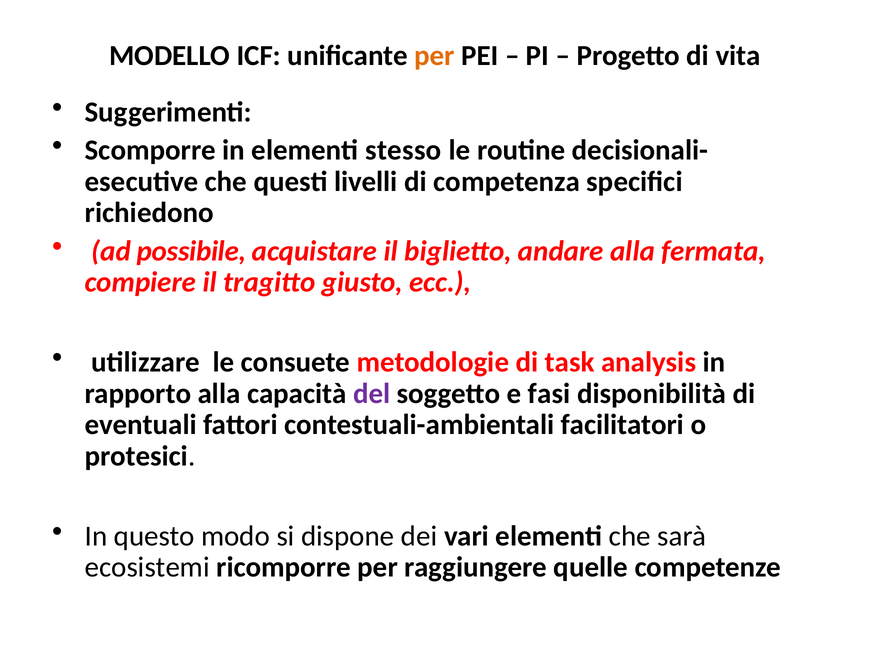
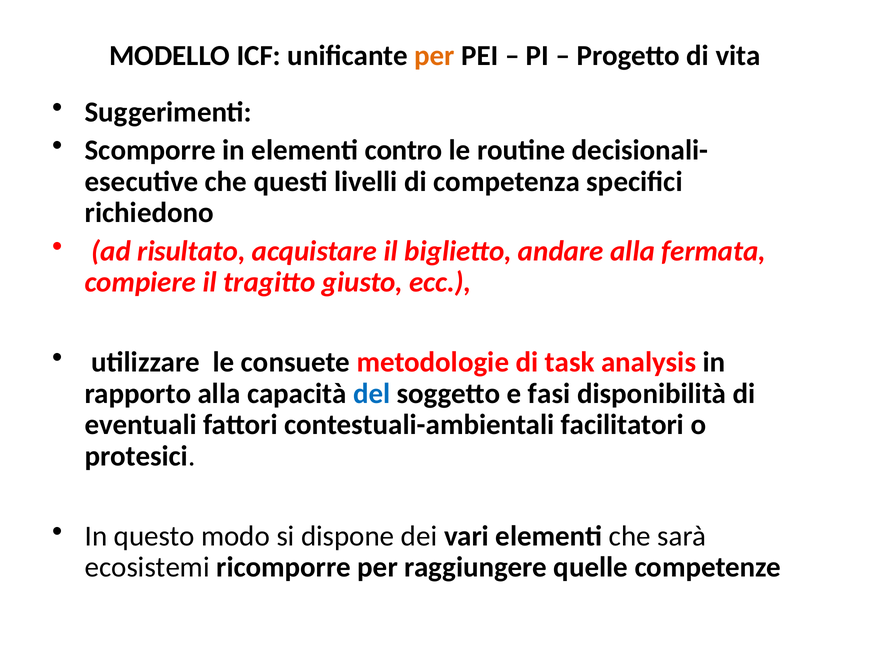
stesso: stesso -> contro
possibile: possibile -> risultato
del colour: purple -> blue
